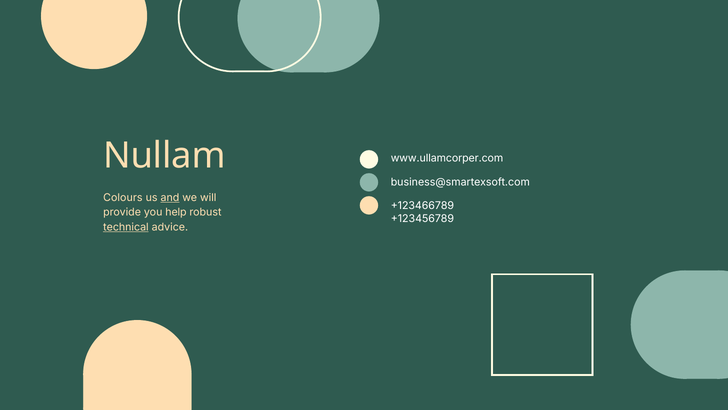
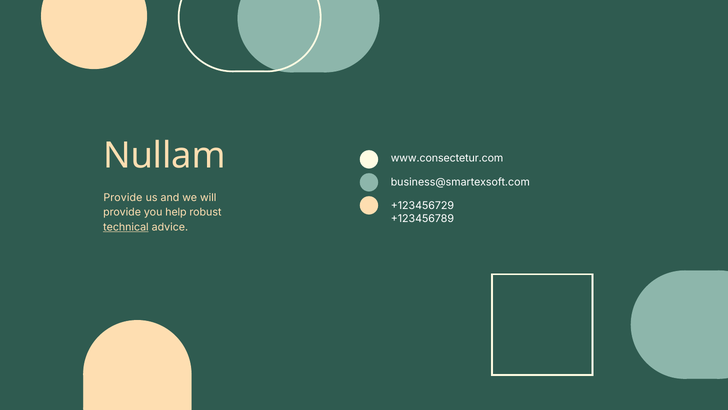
www.ullamcorper.com: www.ullamcorper.com -> www.consectetur.com
Colours at (123, 197): Colours -> Provide
and underline: present -> none
+123466789: +123466789 -> +123456729
